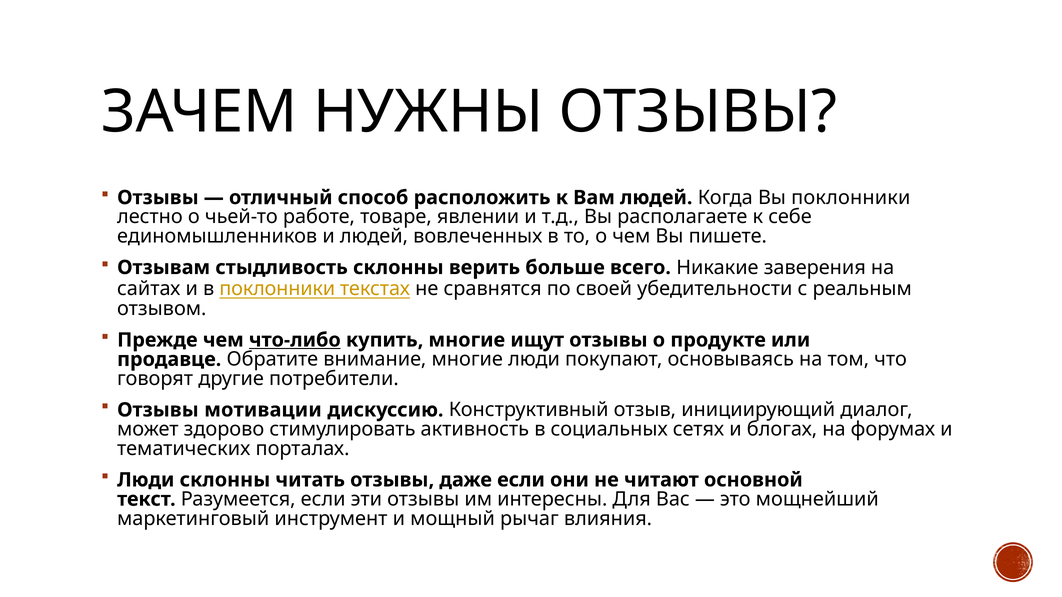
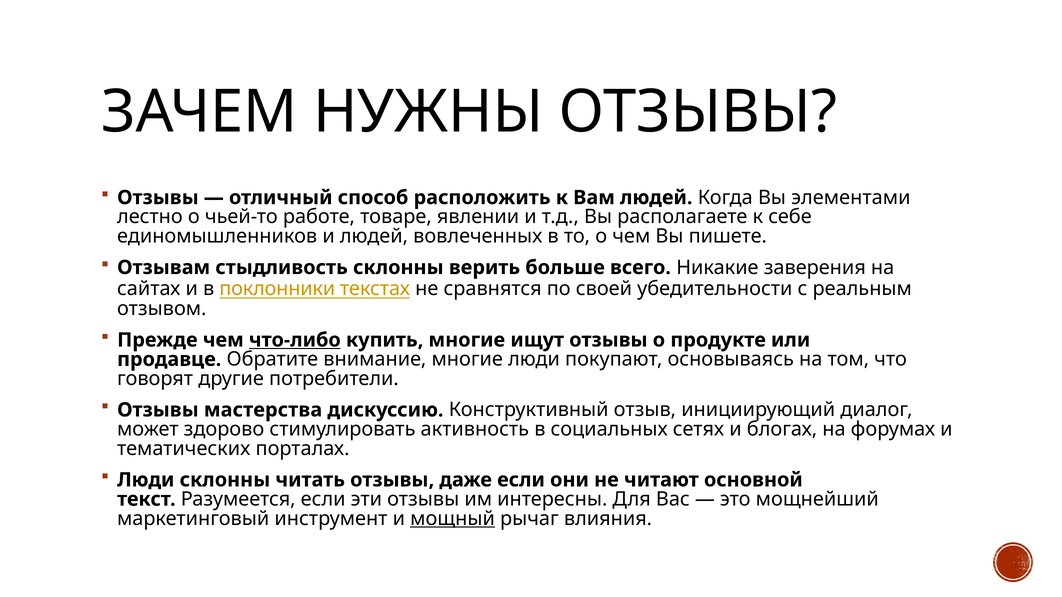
Вы поклонники: поклонники -> элементами
мотивации: мотивации -> мастерства
мощный underline: none -> present
